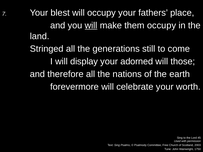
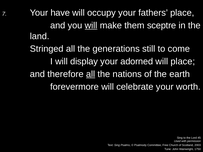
blest: blest -> have
them occupy: occupy -> sceptre
will those: those -> place
all at (91, 74) underline: none -> present
